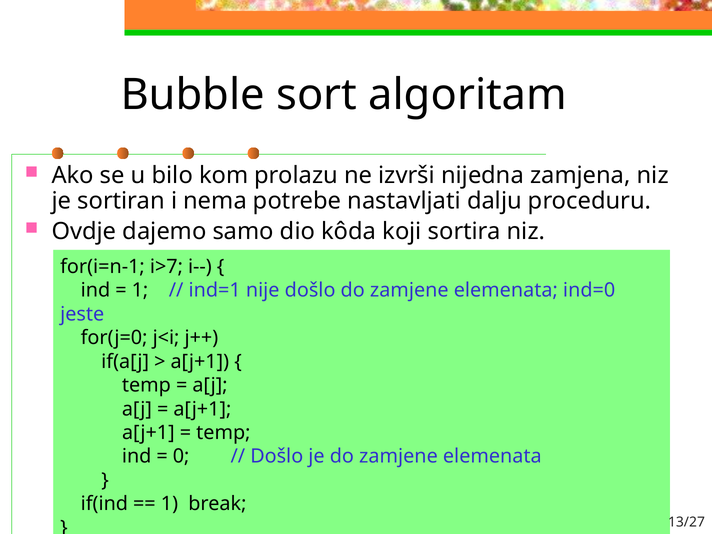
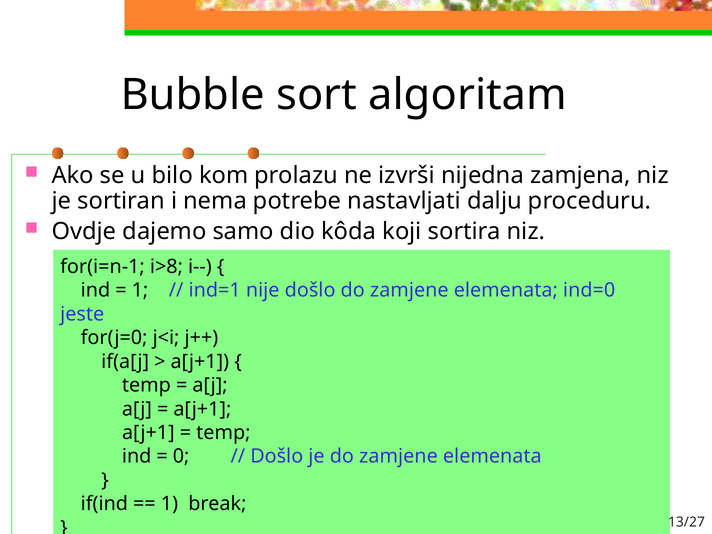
i>7: i>7 -> i>8
